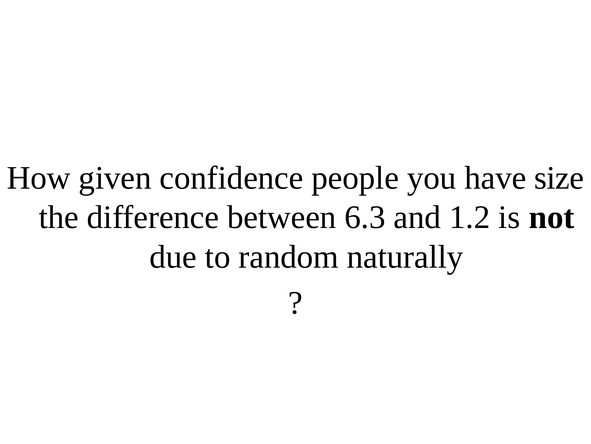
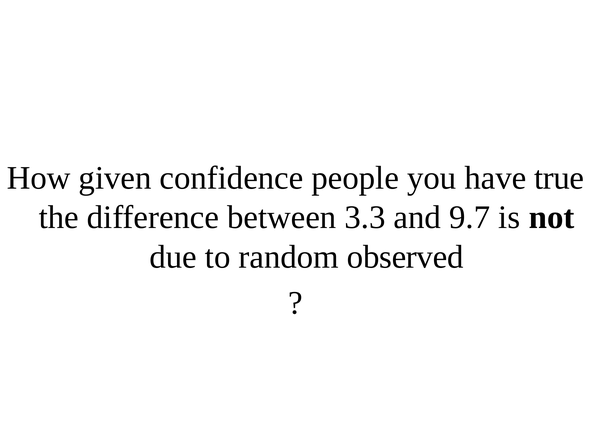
size: size -> true
6.3: 6.3 -> 3.3
1.2: 1.2 -> 9.7
naturally: naturally -> observed
